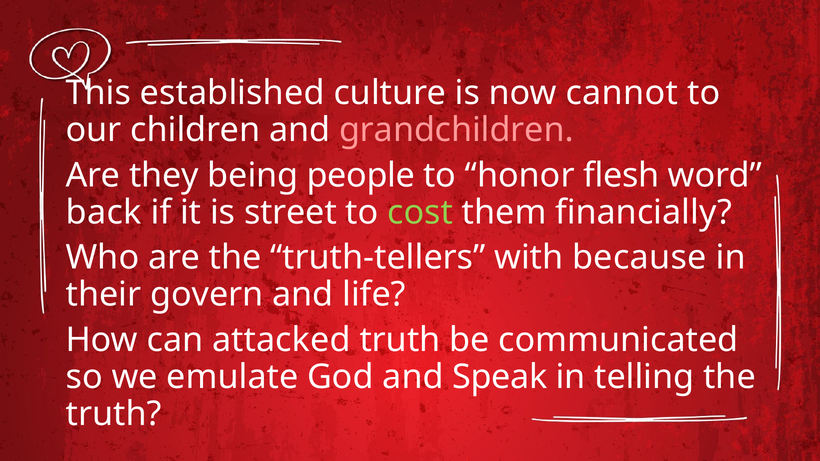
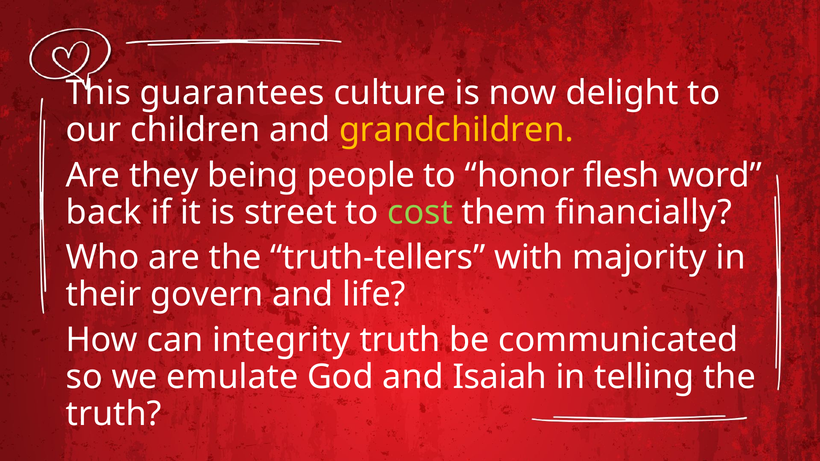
established: established -> guarantees
cannot: cannot -> delight
grandchildren colour: pink -> yellow
because: because -> majority
attacked: attacked -> integrity
Speak: Speak -> Isaiah
